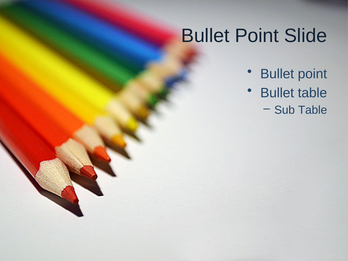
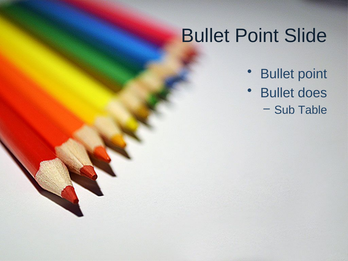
Bullet table: table -> does
